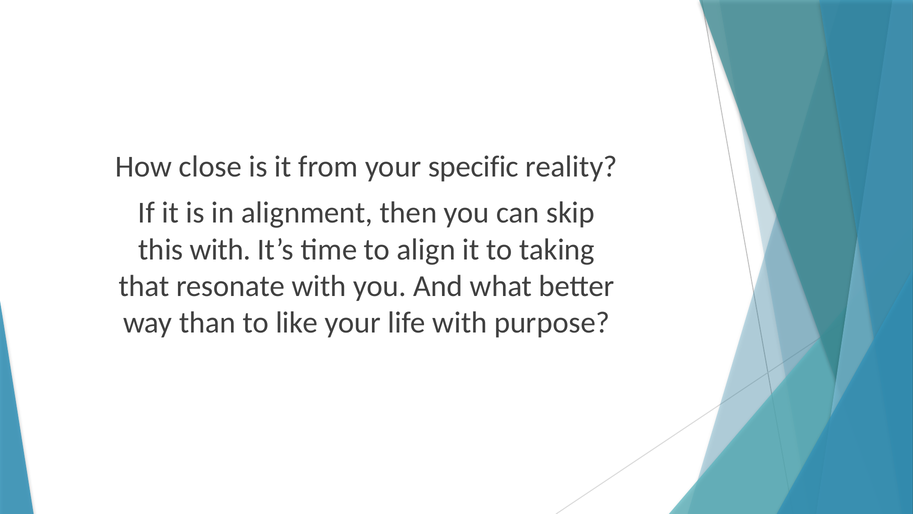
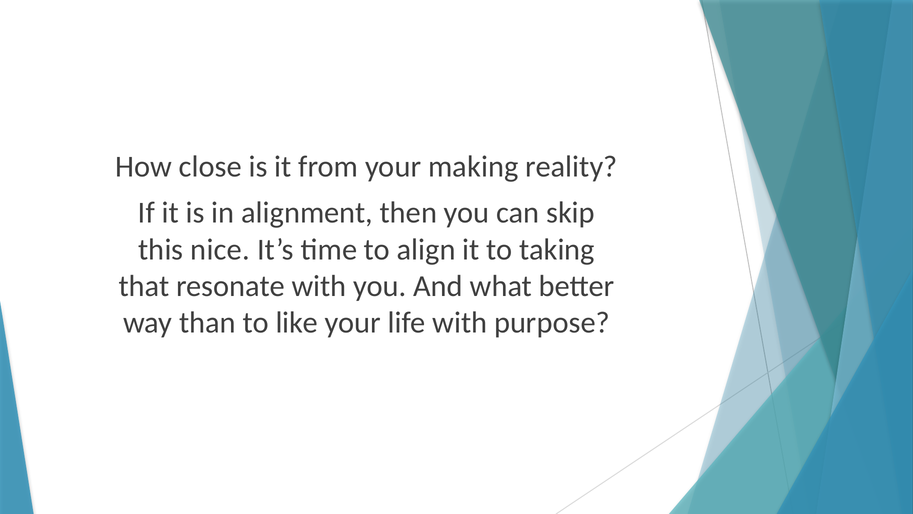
specific: specific -> making
this with: with -> nice
